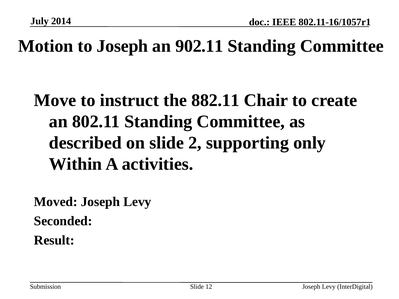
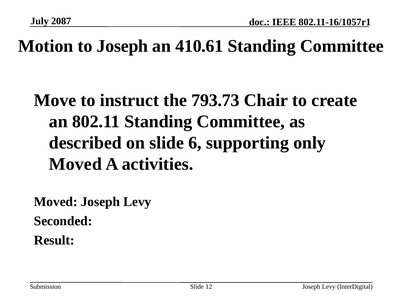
2014: 2014 -> 2087
902.11: 902.11 -> 410.61
882.11: 882.11 -> 793.73
2: 2 -> 6
Within at (76, 164): Within -> Moved
